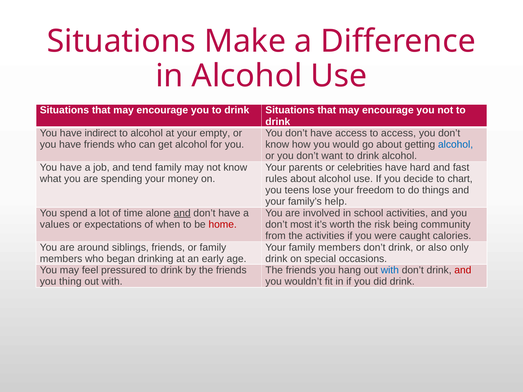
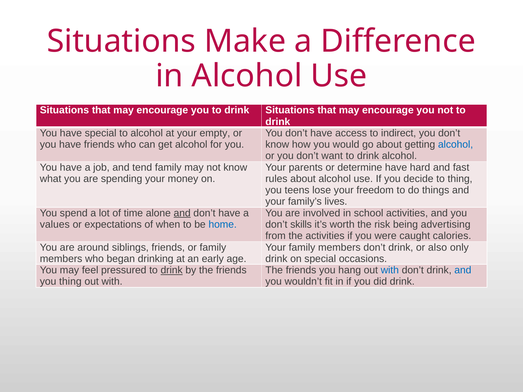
have indirect: indirect -> special
to access: access -> indirect
celebrities: celebrities -> determine
to chart: chart -> thing
help: help -> lives
home colour: red -> blue
most: most -> skills
community: community -> advertising
drink at (172, 270) underline: none -> present
and at (463, 270) colour: red -> blue
